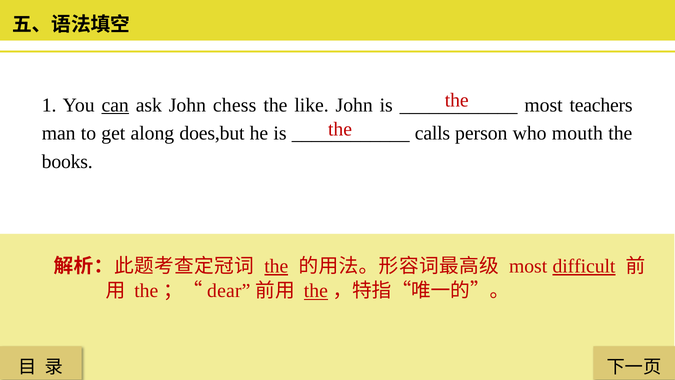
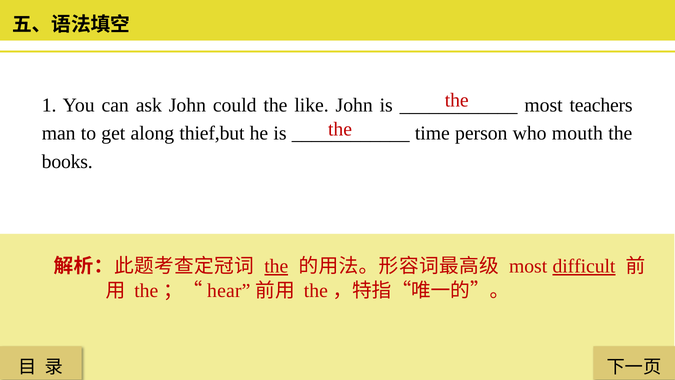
can underline: present -> none
chess: chess -> could
does,but: does,but -> thief,but
calls: calls -> time
dear: dear -> hear
the at (316, 291) underline: present -> none
